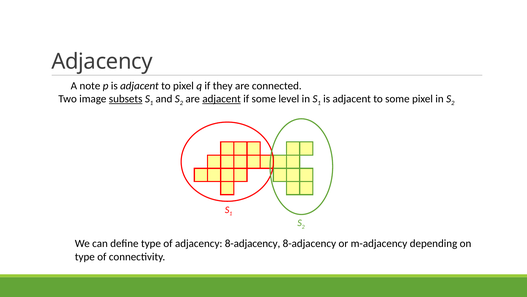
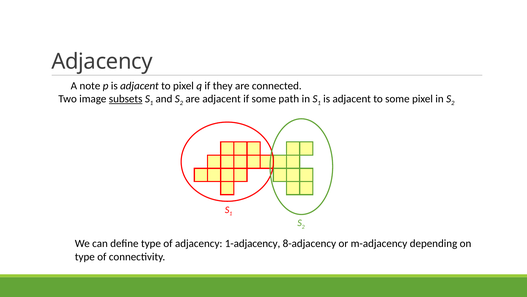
adjacent at (222, 99) underline: present -> none
level: level -> path
adjacency 8-adjacency: 8-adjacency -> 1-adjacency
